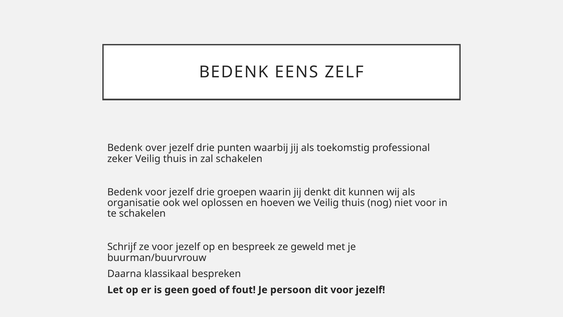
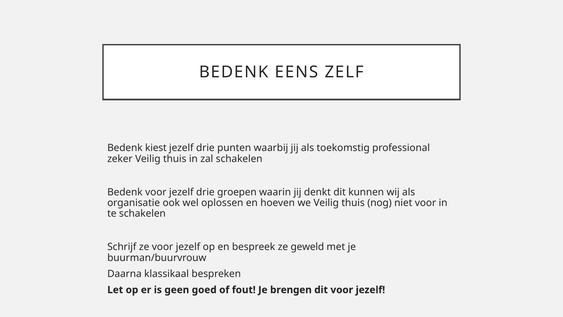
over: over -> kiest
persoon: persoon -> brengen
